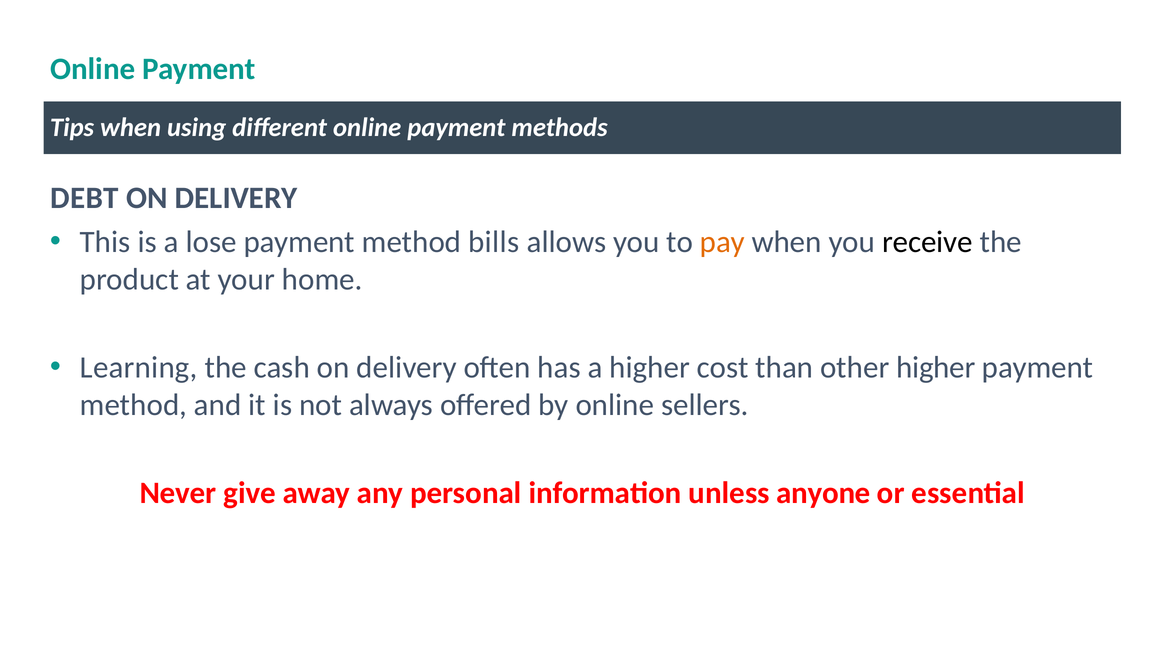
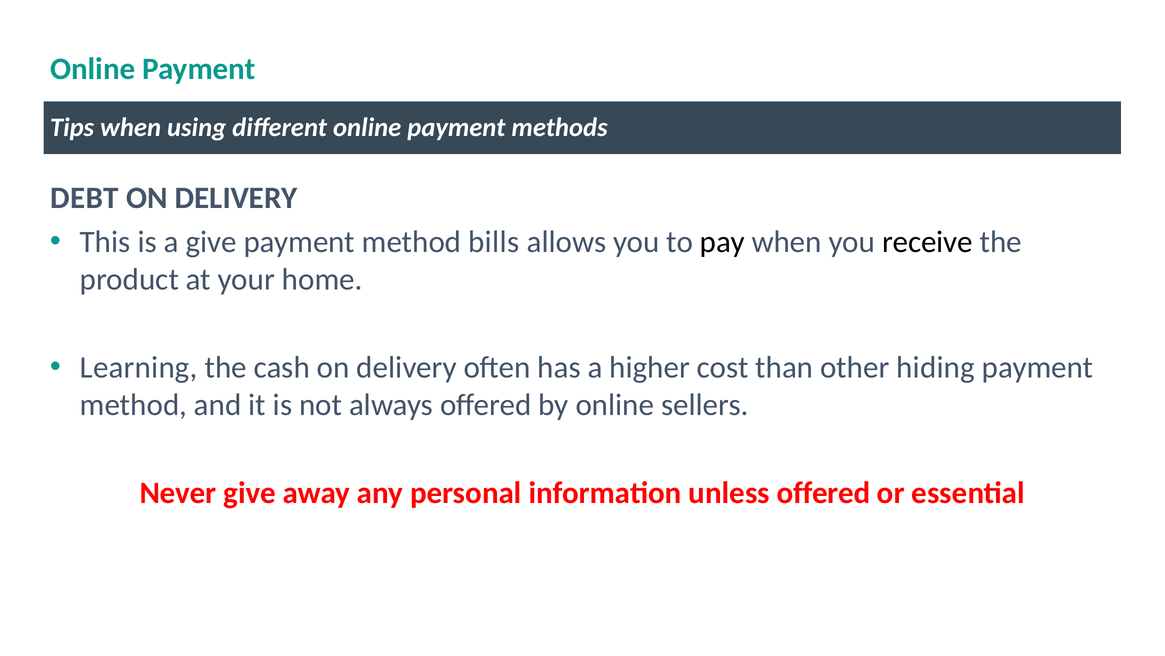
a lose: lose -> give
pay colour: orange -> black
other higher: higher -> hiding
unless anyone: anyone -> offered
